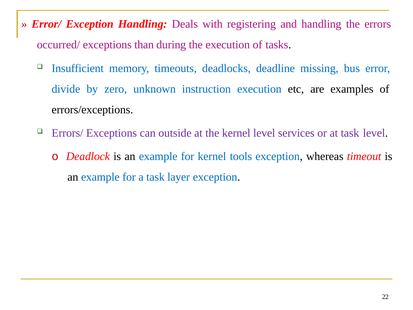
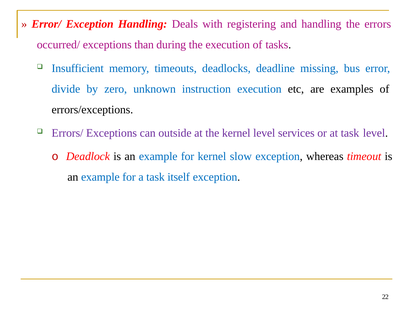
tools: tools -> slow
layer: layer -> itself
